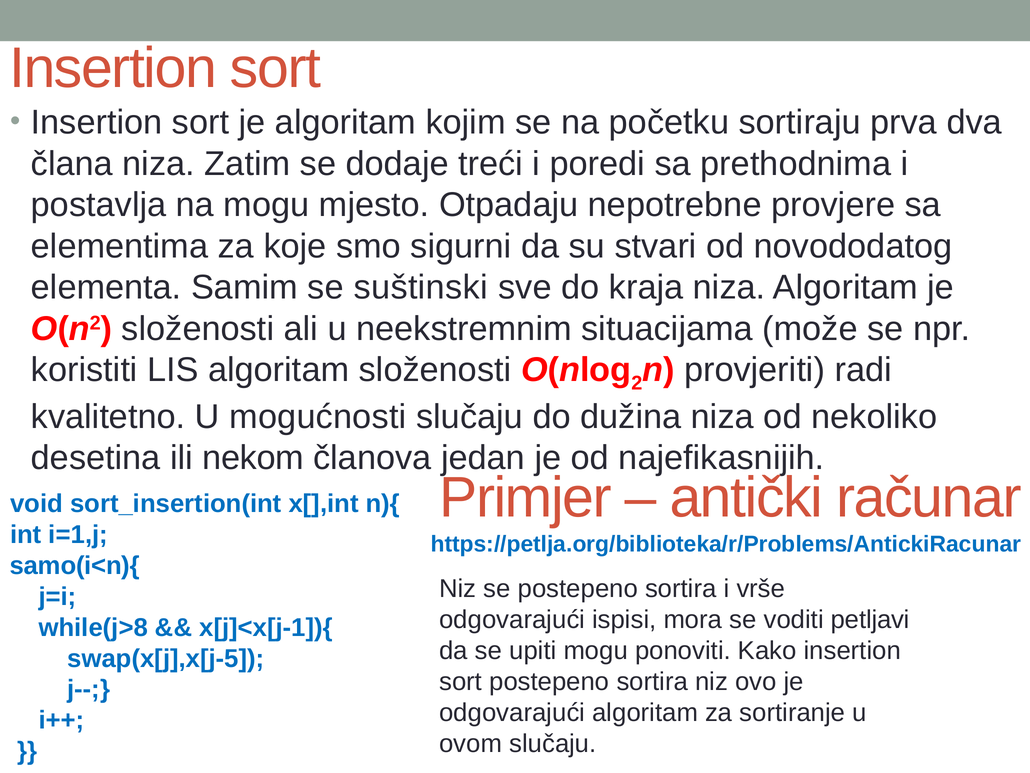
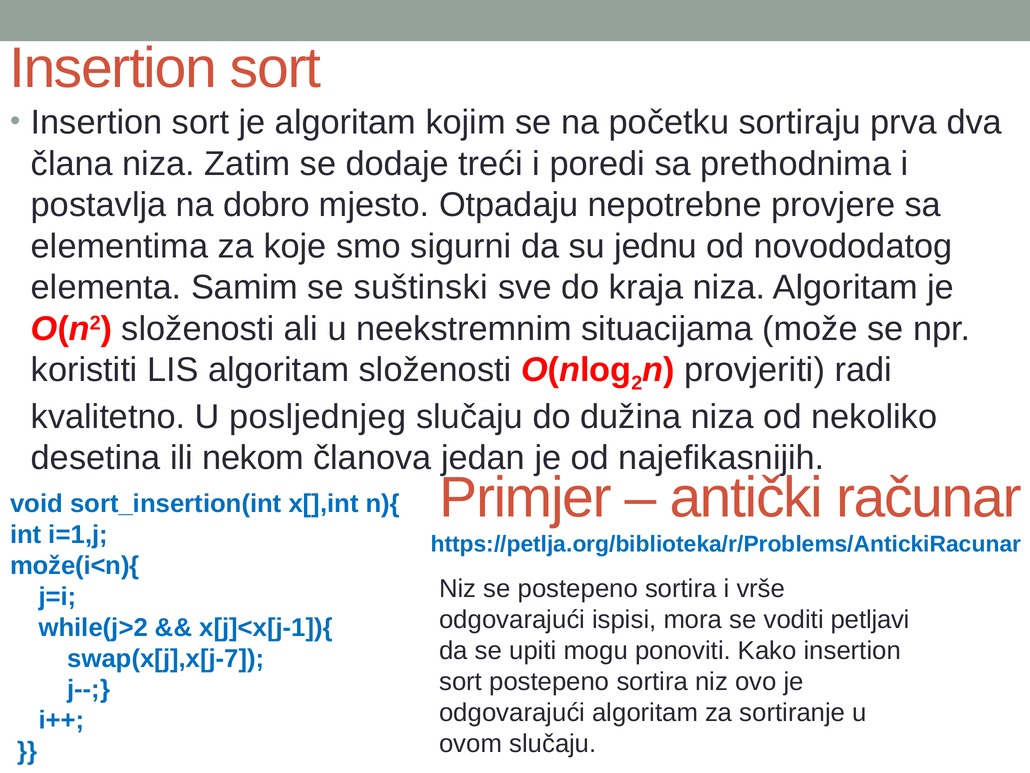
na mogu: mogu -> dobro
stvari: stvari -> jednu
mogućnosti: mogućnosti -> posljednjeg
samo(i<n){: samo(i<n){ -> može(i<n){
while(j>8: while(j>8 -> while(j>2
swap(x[j],x[j-5: swap(x[j],x[j-5 -> swap(x[j],x[j-7
